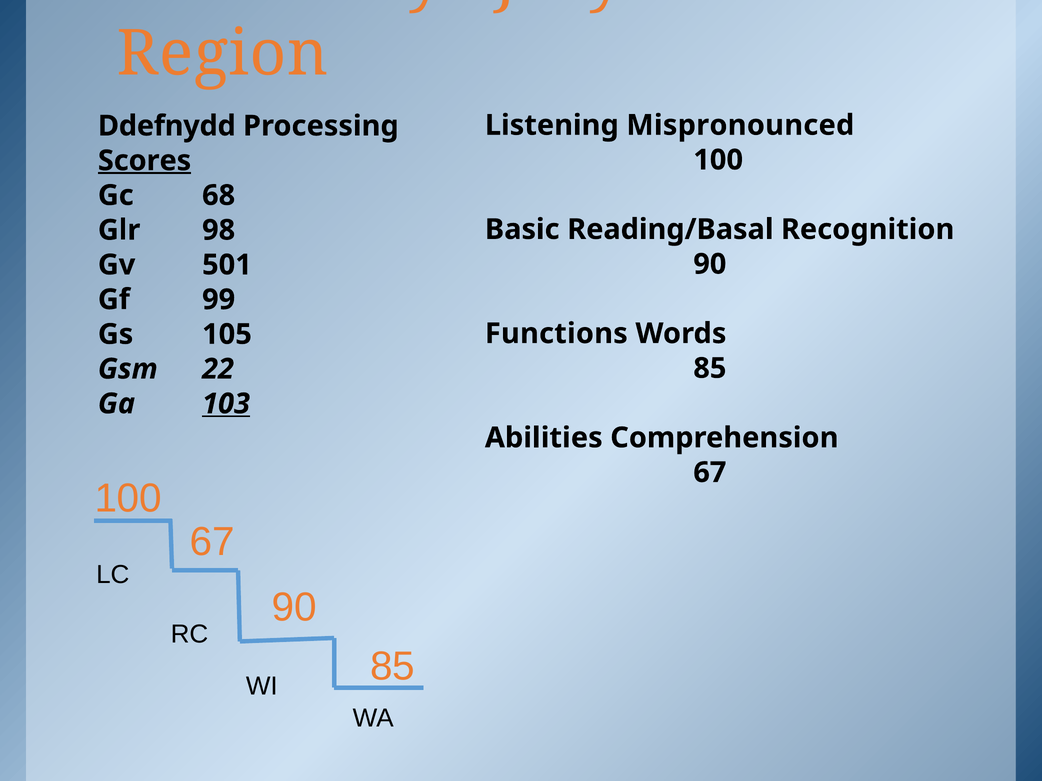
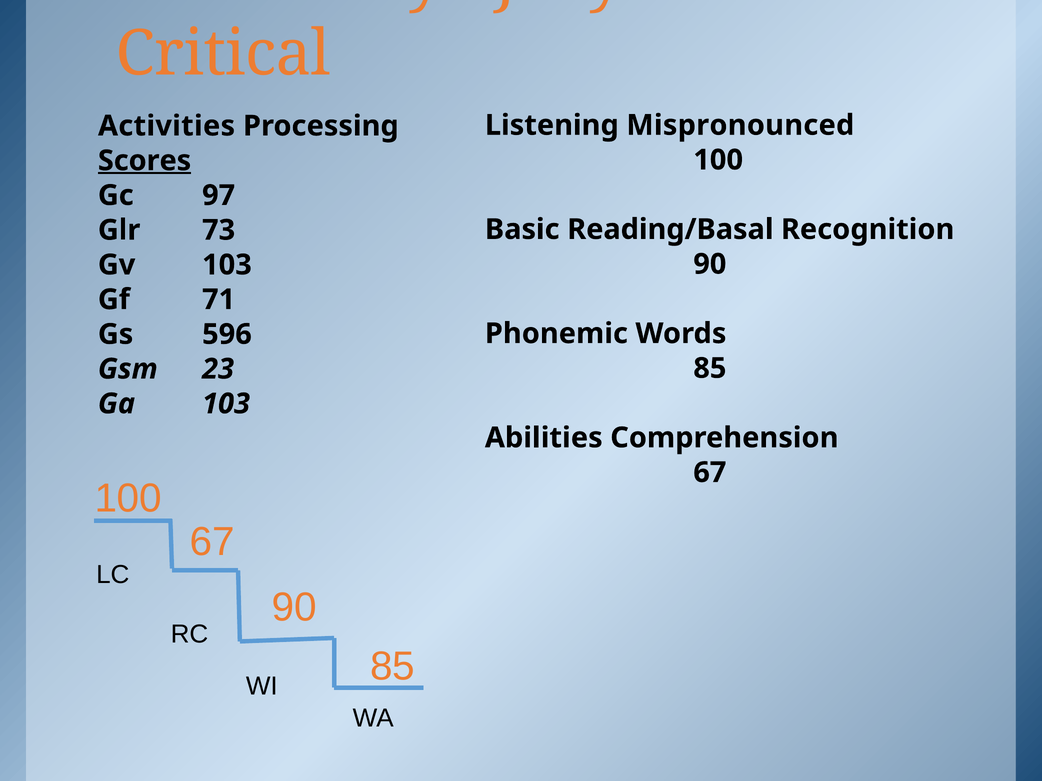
Region: Region -> Critical
Ddefnydd: Ddefnydd -> Activities
68: 68 -> 97
98: 98 -> 73
Gv 501: 501 -> 103
99: 99 -> 71
Functions: Functions -> Phonemic
105: 105 -> 596
22: 22 -> 23
103 at (226, 404) underline: present -> none
